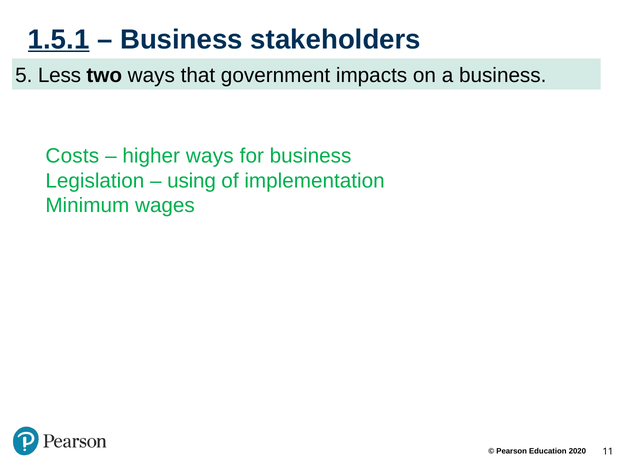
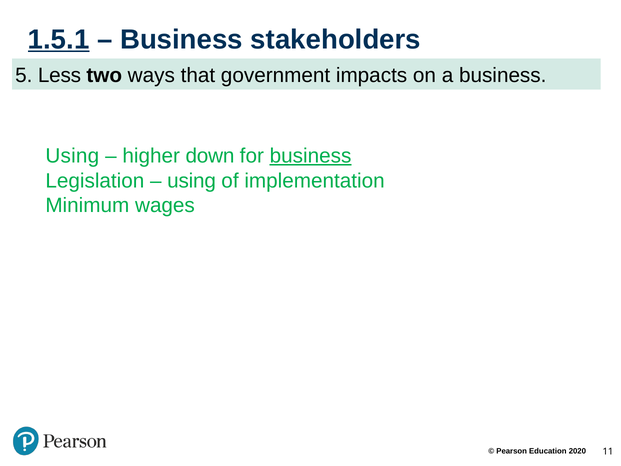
Costs at (72, 156): Costs -> Using
higher ways: ways -> down
business at (311, 156) underline: none -> present
